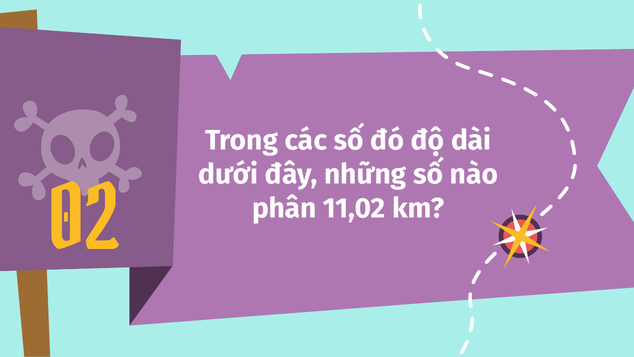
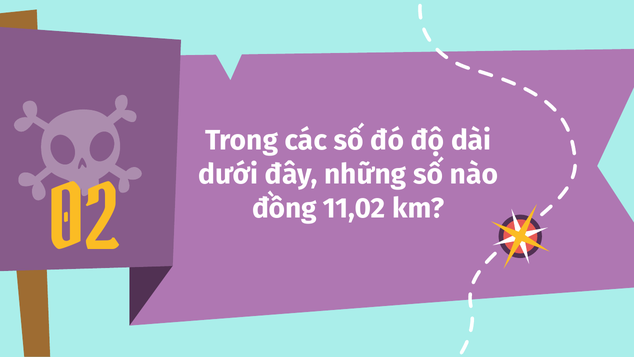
phân: phân -> đồng
